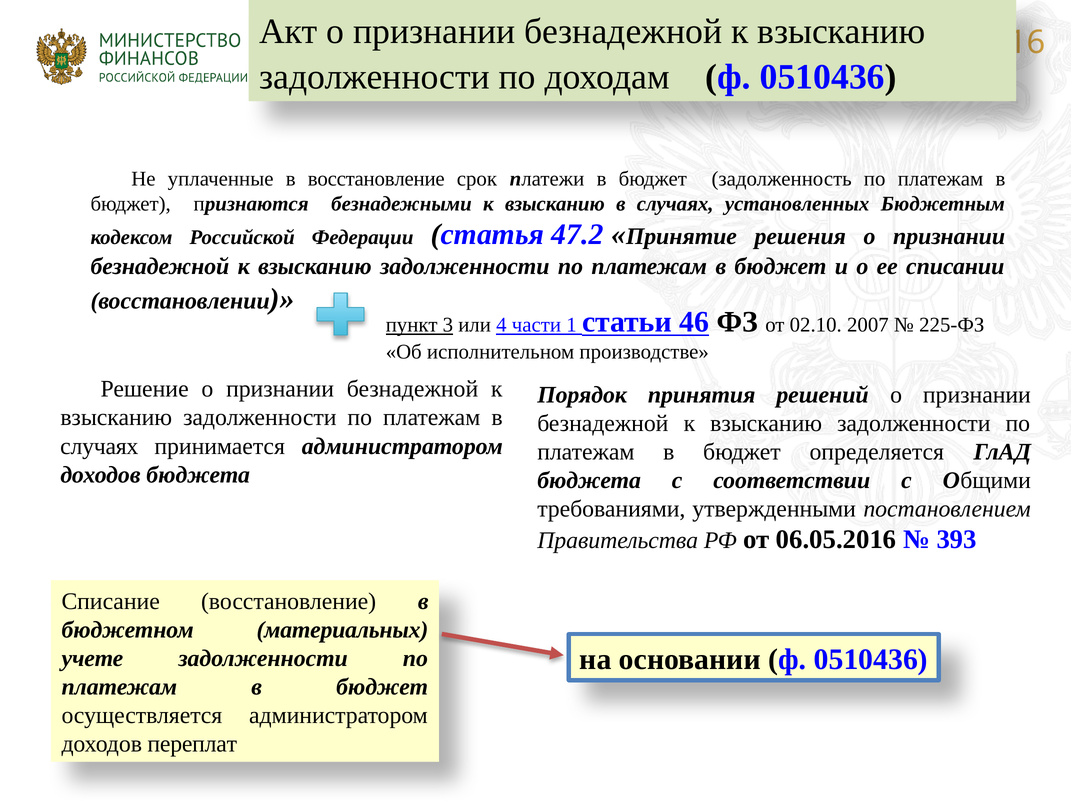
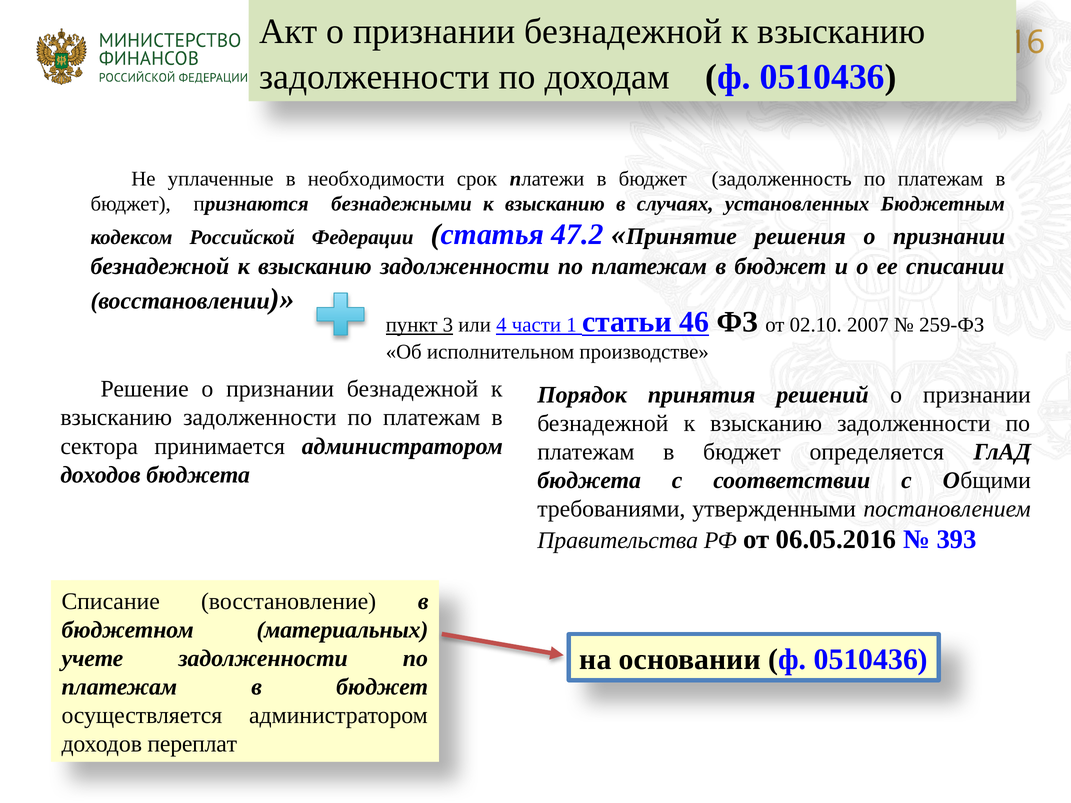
в восстановление: восстановление -> необходимости
225-ФЗ: 225-ФЗ -> 259-ФЗ
случаях at (99, 446): случаях -> сектора
